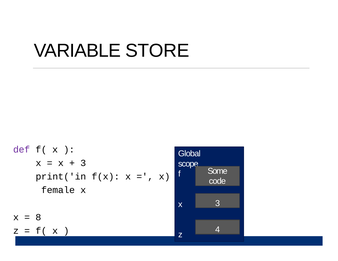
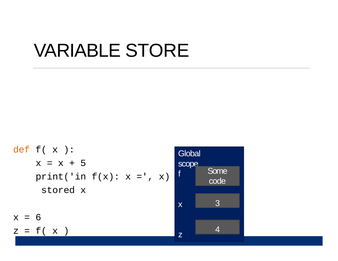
def colour: purple -> orange
3 at (83, 163): 3 -> 5
female: female -> stored
8: 8 -> 6
